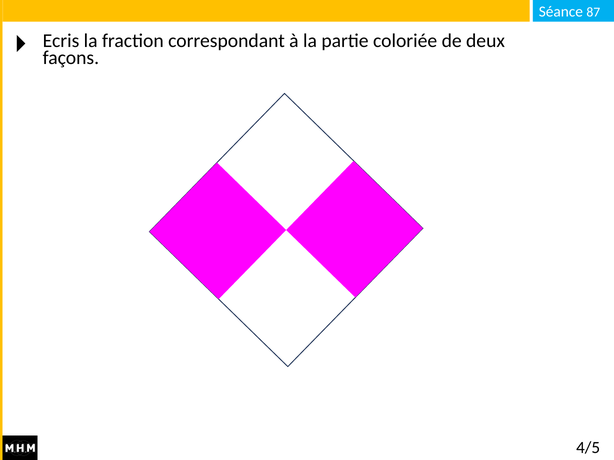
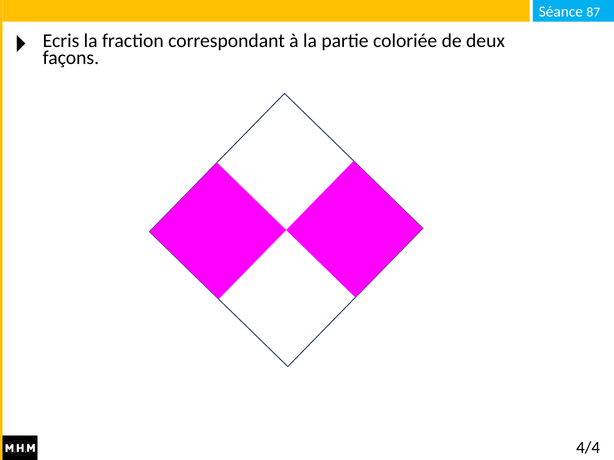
4/5: 4/5 -> 4/4
